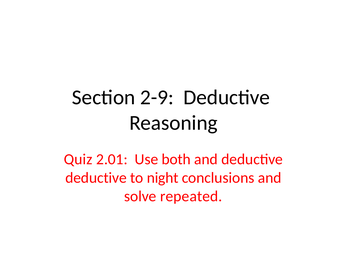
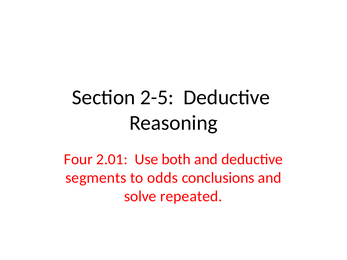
2-9: 2-9 -> 2-5
Quiz: Quiz -> Four
deductive at (96, 178): deductive -> segments
night: night -> odds
